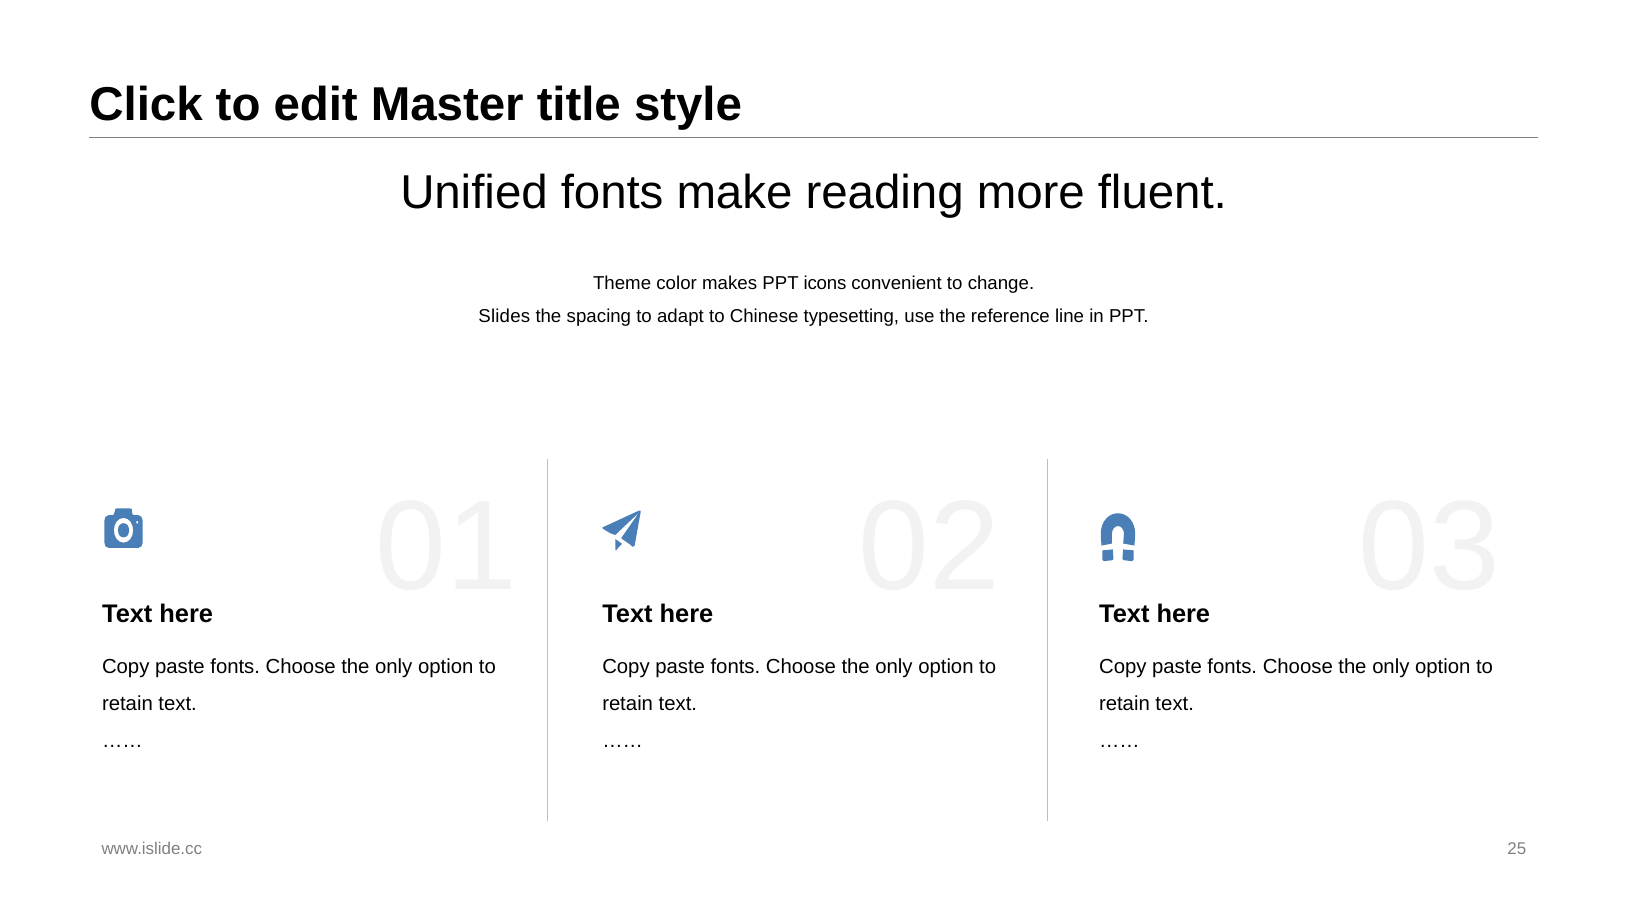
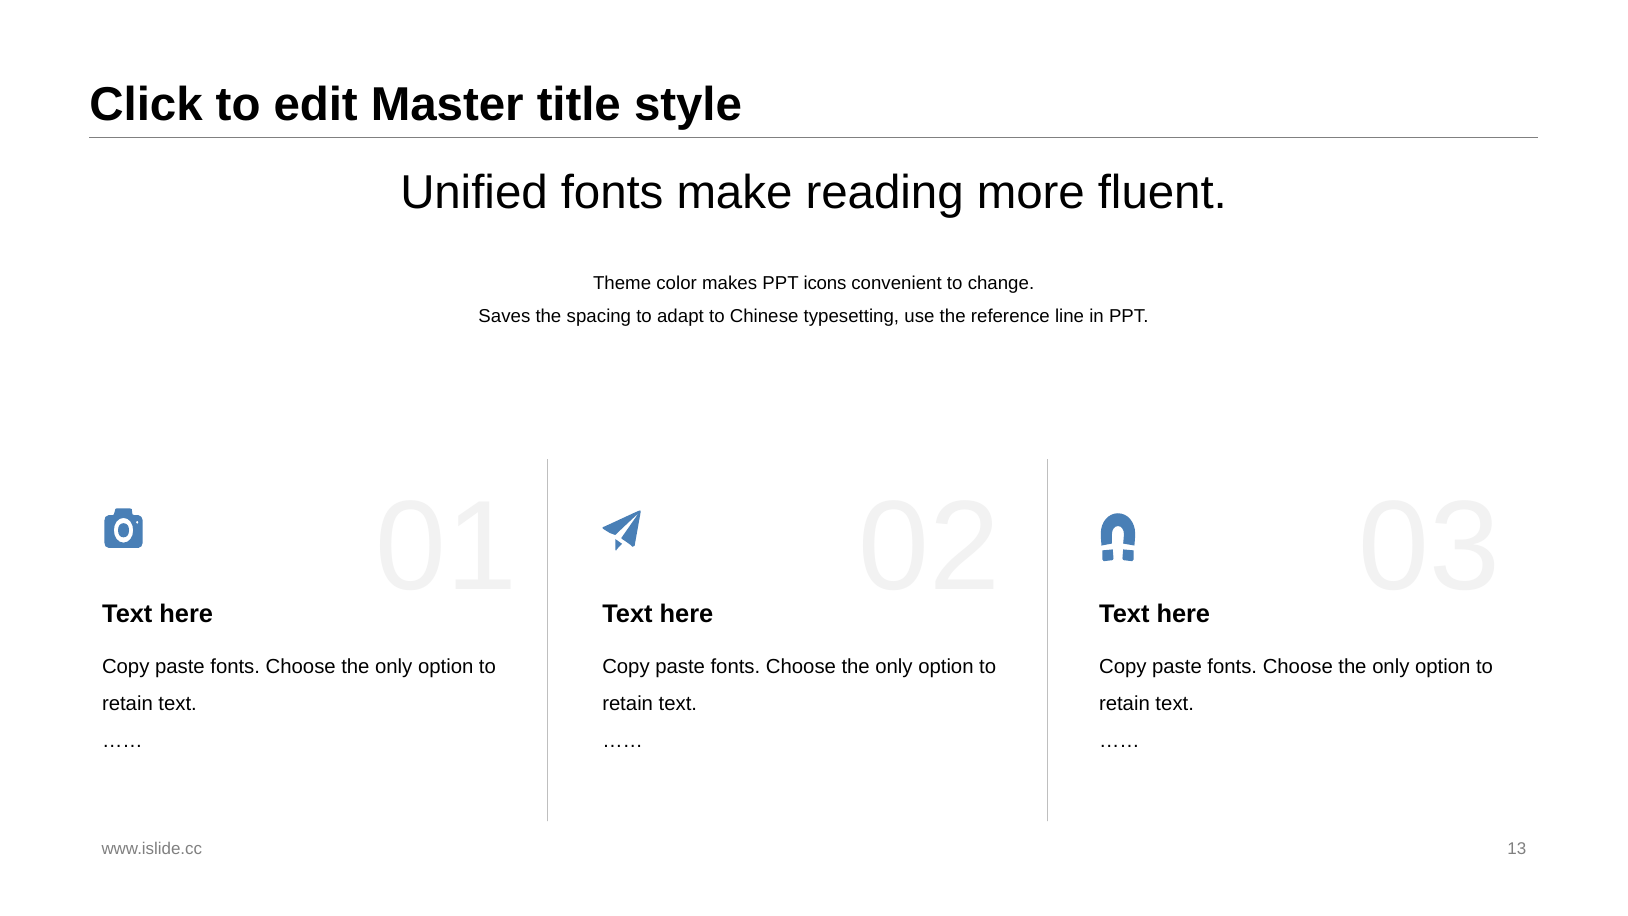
Slides: Slides -> Saves
25: 25 -> 13
